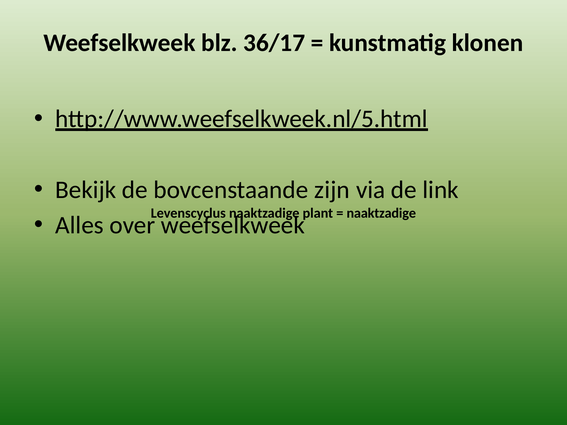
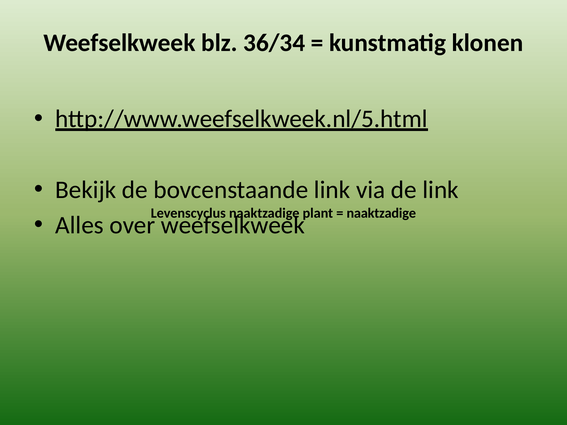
36/17: 36/17 -> 36/34
bovcenstaande zijn: zijn -> link
